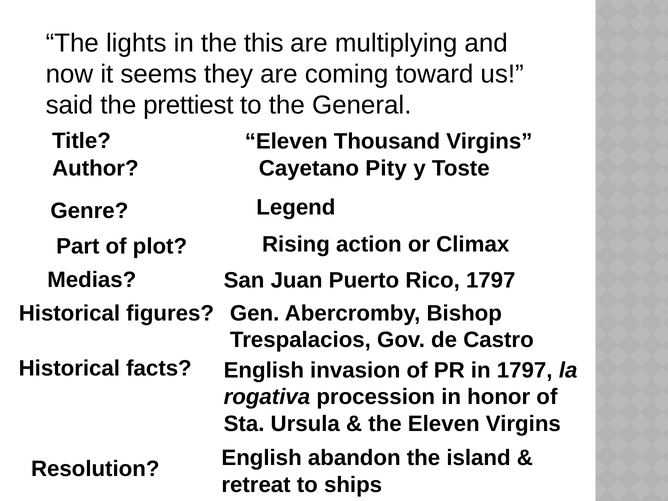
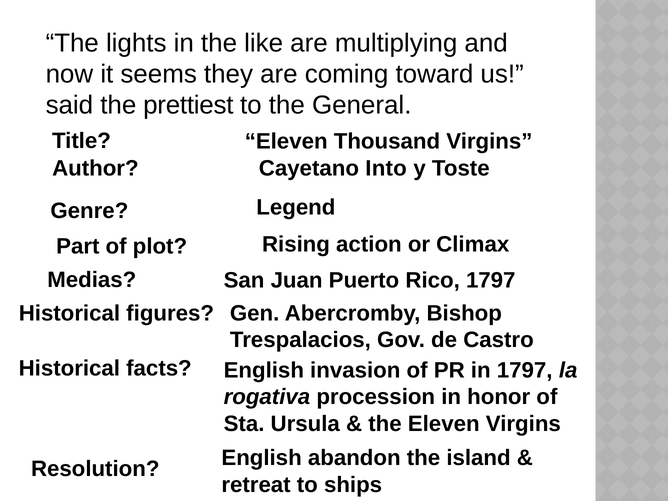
this: this -> like
Pity: Pity -> Into
